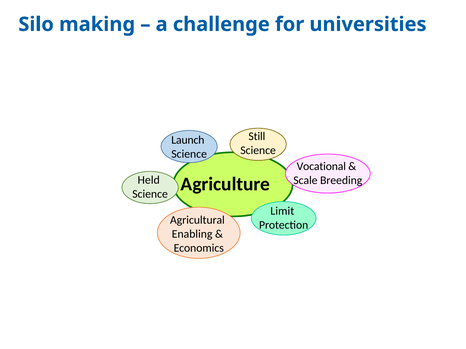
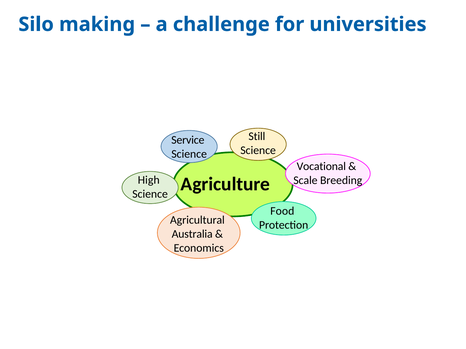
Launch: Launch -> Service
Held: Held -> High
Limit: Limit -> Food
Enabling: Enabling -> Australia
